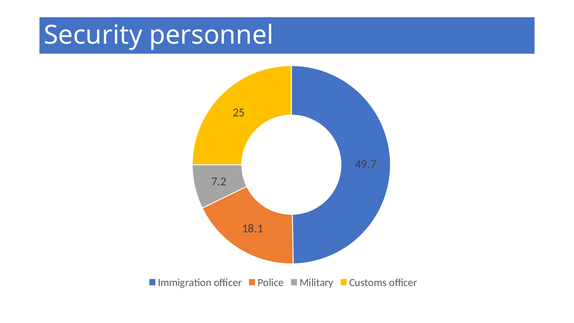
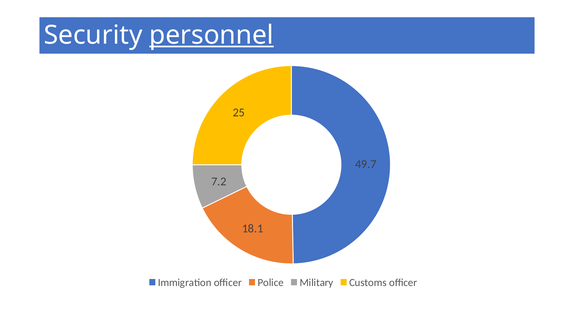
personnel underline: none -> present
